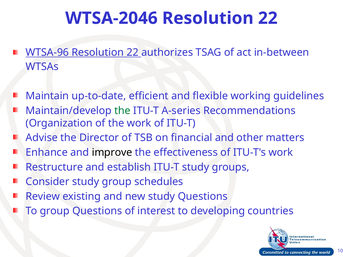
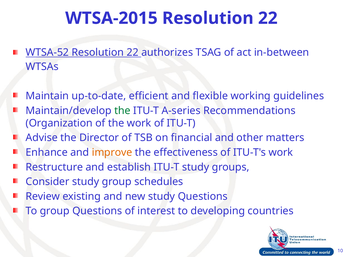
WTSA-2046: WTSA-2046 -> WTSA-2015
WTSA-96: WTSA-96 -> WTSA-52
improve colour: black -> orange
